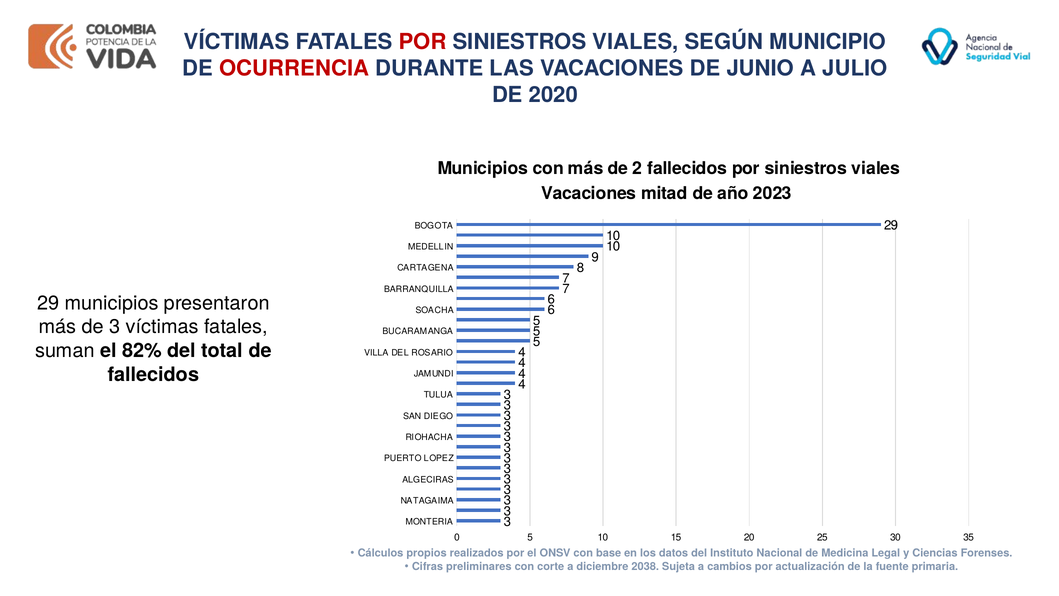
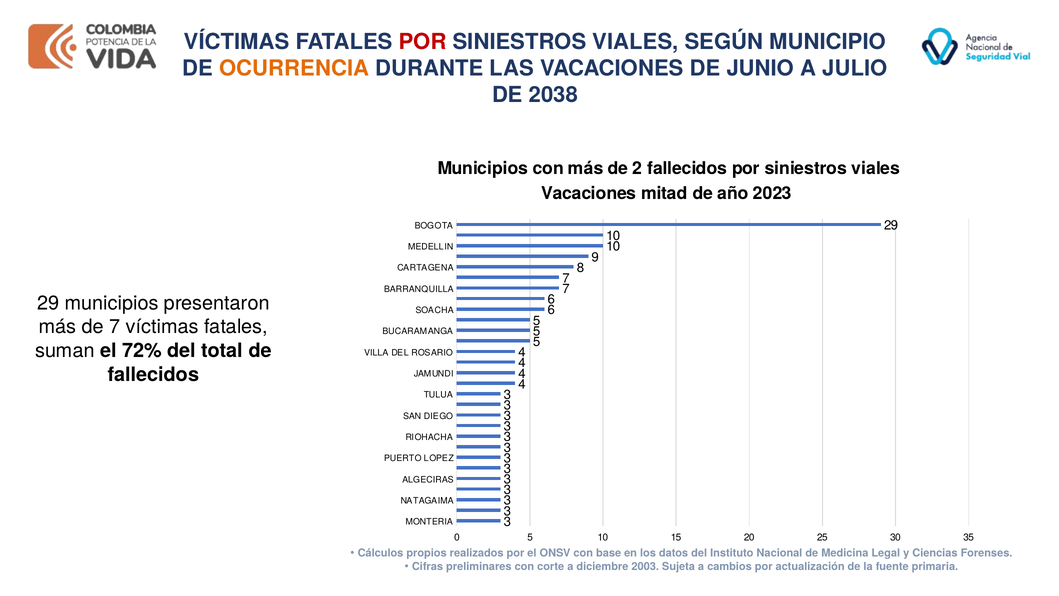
OCURRENCIA colour: red -> orange
2020: 2020 -> 2038
de 3: 3 -> 7
82%: 82% -> 72%
2038: 2038 -> 2003
